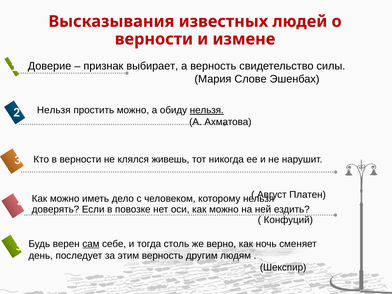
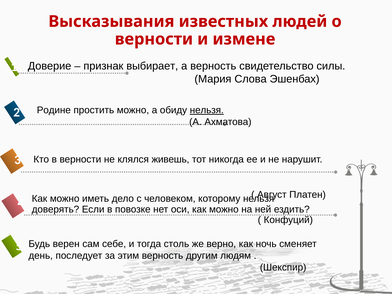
Слове: Слове -> Слова
Нельзя at (54, 110): Нельзя -> Родине
сам underline: present -> none
